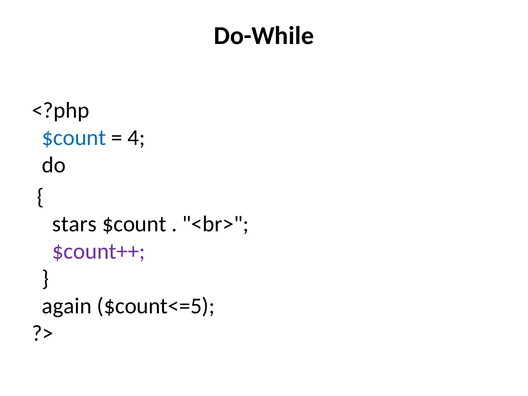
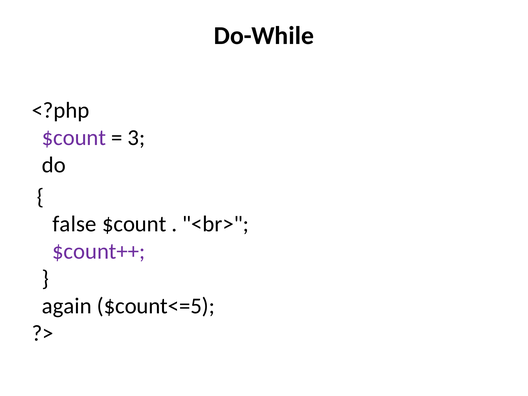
$count at (74, 138) colour: blue -> purple
4: 4 -> 3
stars: stars -> false
